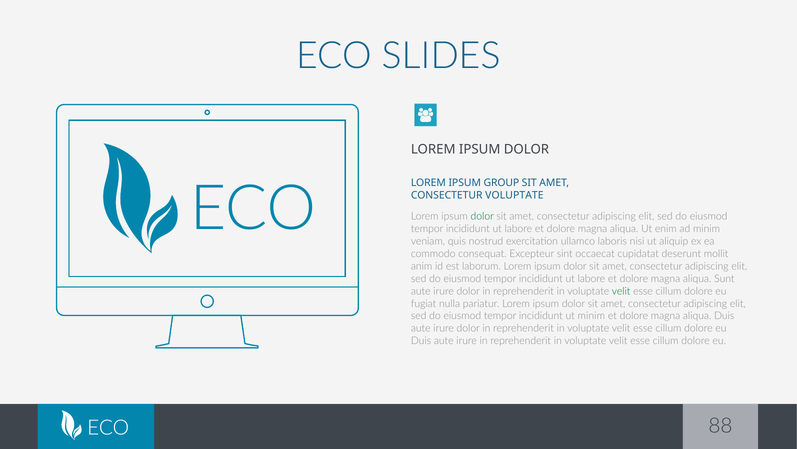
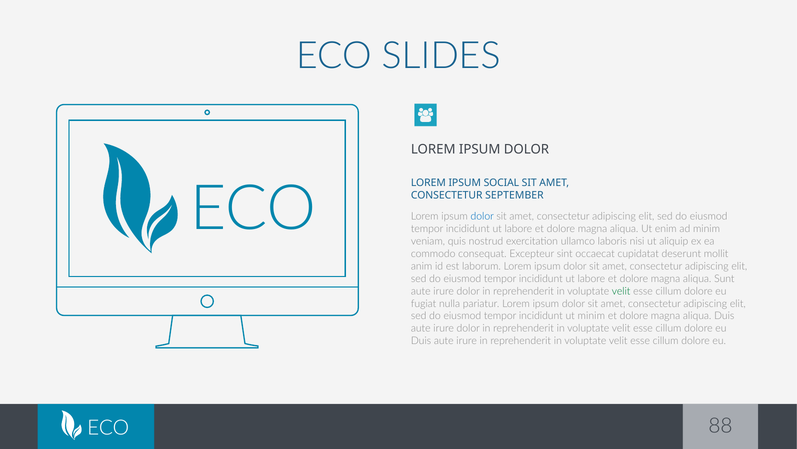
GROUP: GROUP -> SOCIAL
dolor at (482, 216) colour: green -> blue
CONSECTETUR VOLUPTATE: VOLUPTATE -> SEPTEMBER
